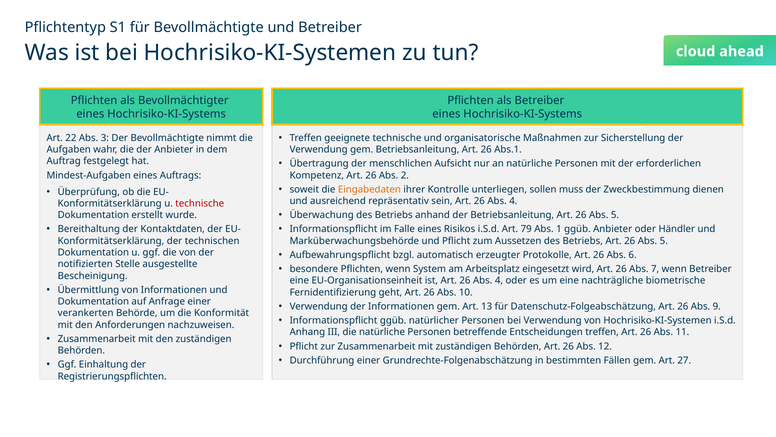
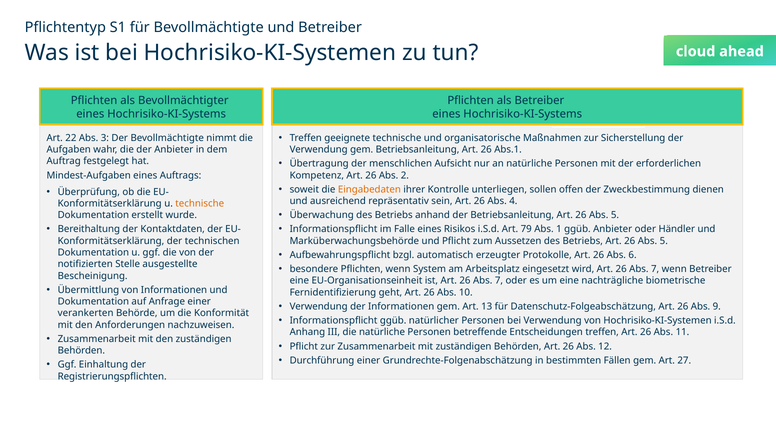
muss: muss -> offen
technische at (200, 203) colour: red -> orange
4 at (499, 280): 4 -> 7
